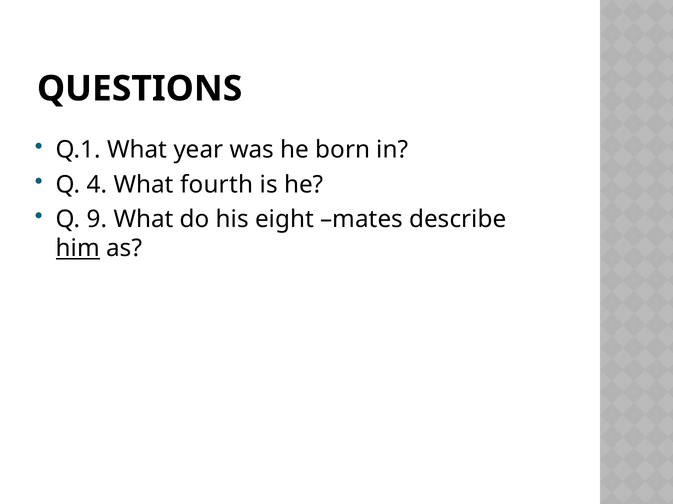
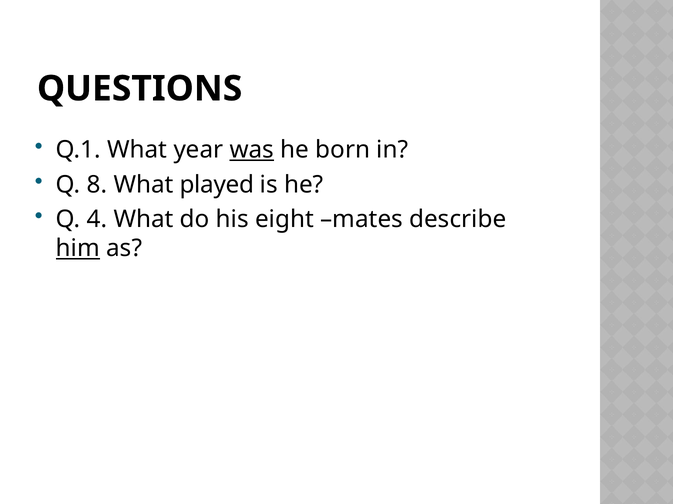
was underline: none -> present
4: 4 -> 8
fourth: fourth -> played
9: 9 -> 4
